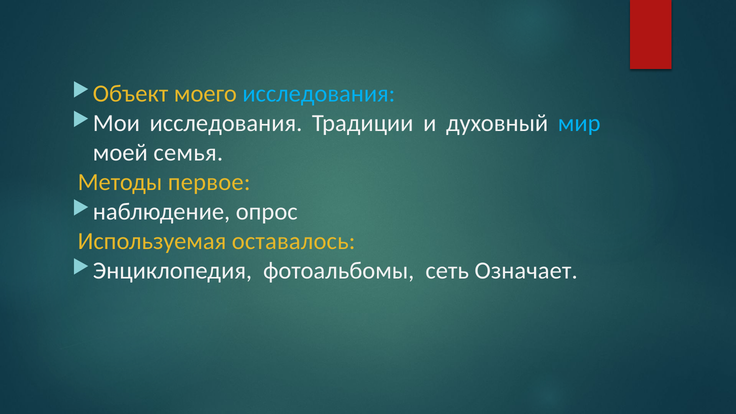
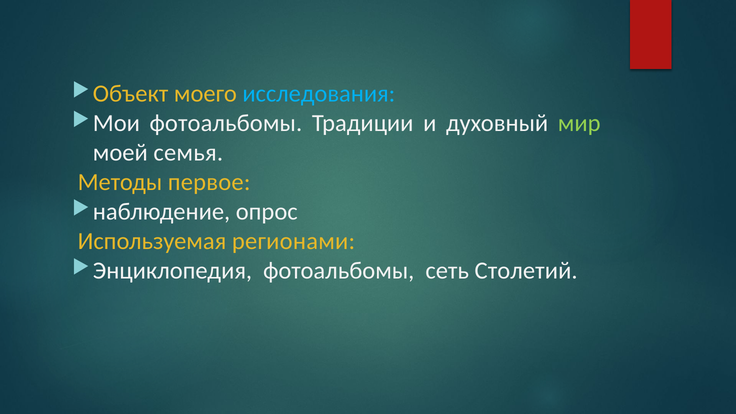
исследования at (226, 123): исследования -> фотоальбомы
мир colour: light blue -> light green
оставалось: оставалось -> регионами
Означает: Означает -> Столетий
